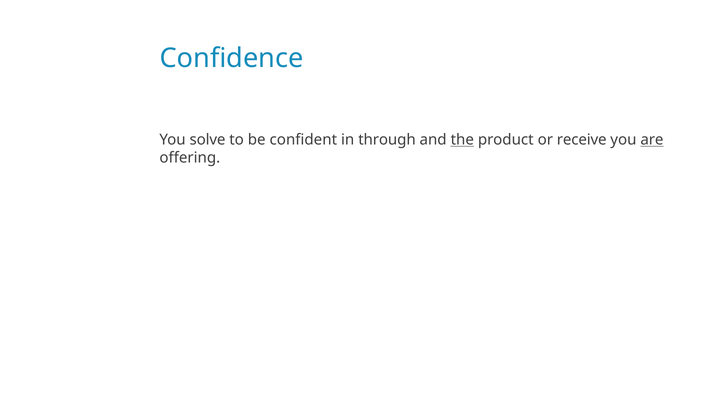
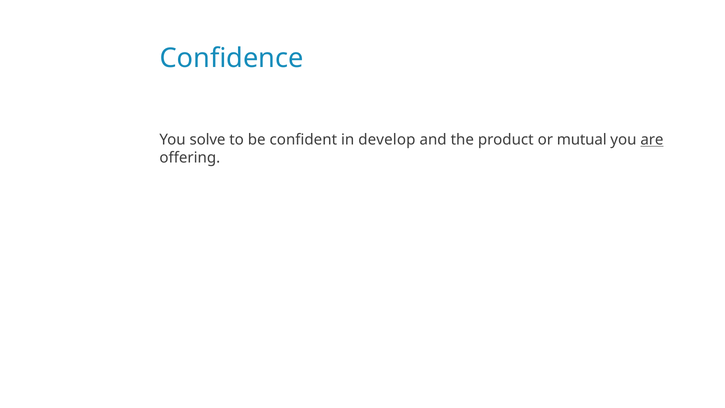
through: through -> develop
the underline: present -> none
receive: receive -> mutual
